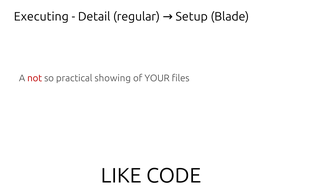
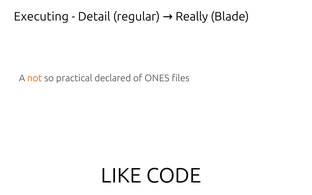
Setup: Setup -> Really
not colour: red -> orange
showing: showing -> declared
YOUR: YOUR -> ONES
